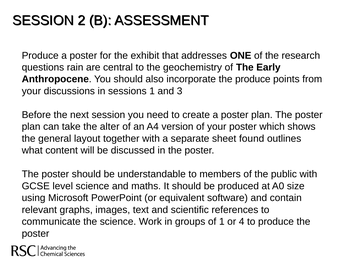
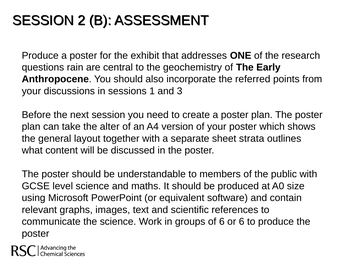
the produce: produce -> referred
found: found -> strata
of 1: 1 -> 6
or 4: 4 -> 6
